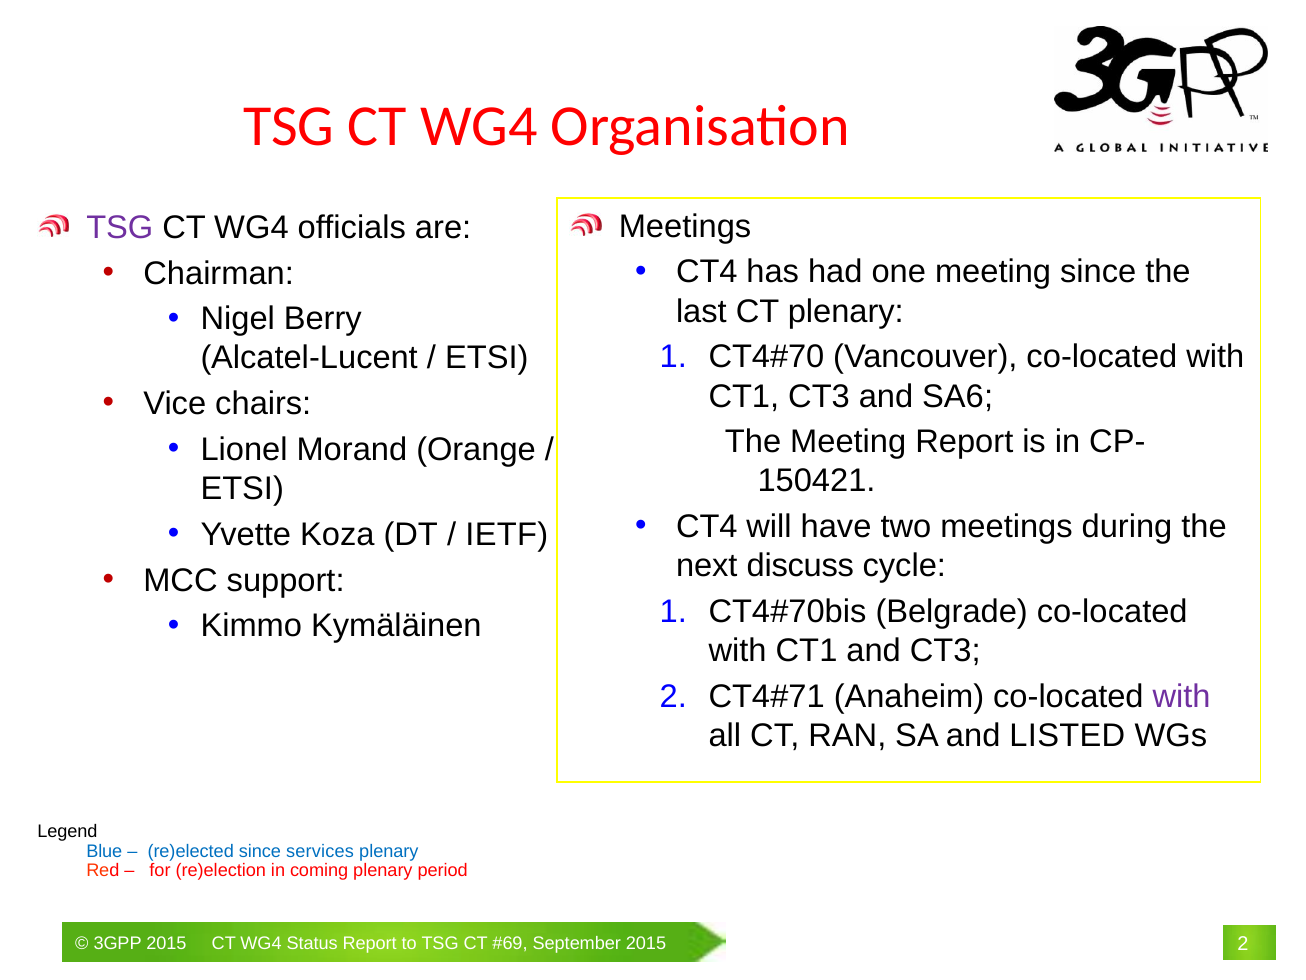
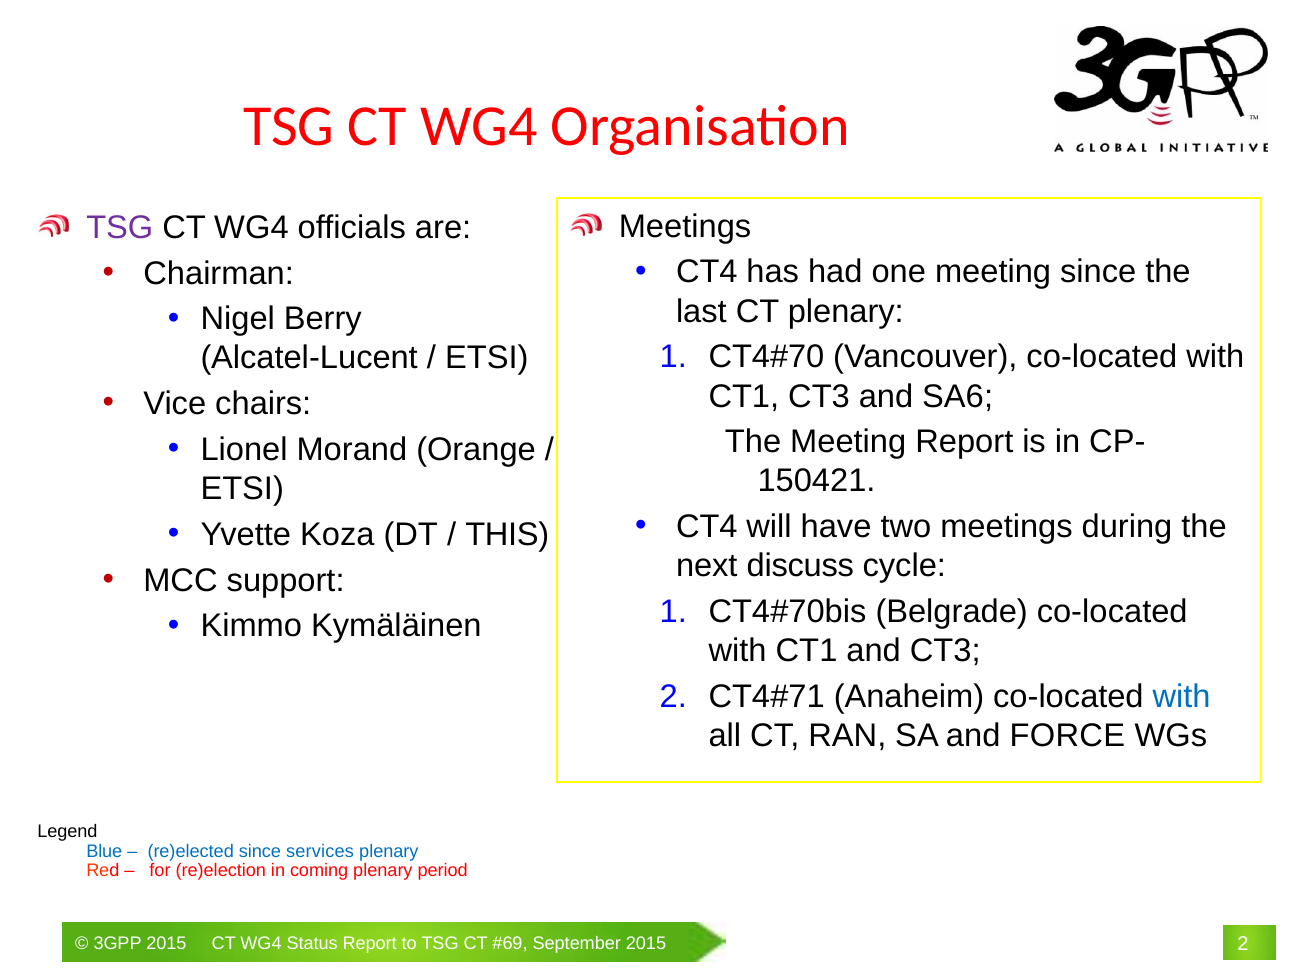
IETF: IETF -> THIS
with at (1182, 696) colour: purple -> blue
LISTED: LISTED -> FORCE
